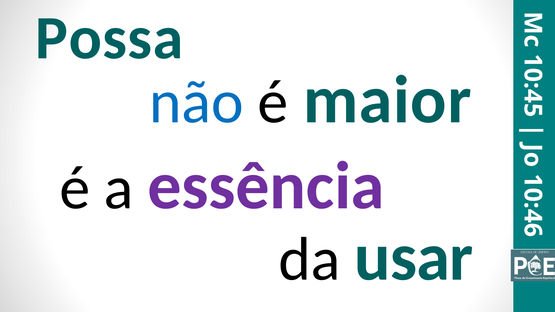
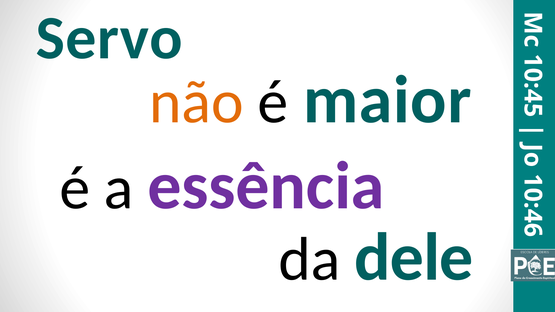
Possa: Possa -> Servo
não colour: blue -> orange
usar: usar -> dele
